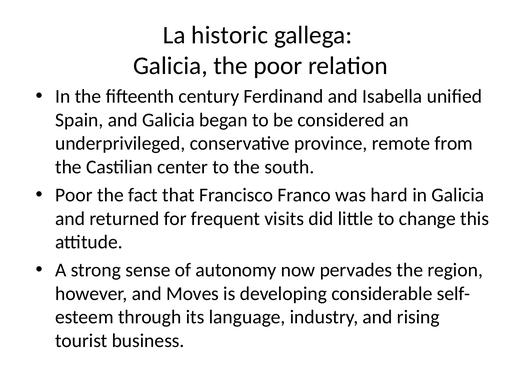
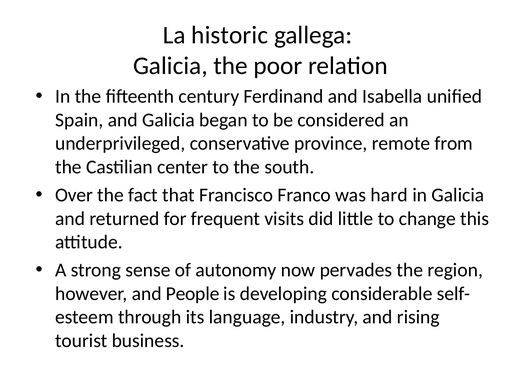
Poor at (74, 195): Poor -> Over
Moves: Moves -> People
